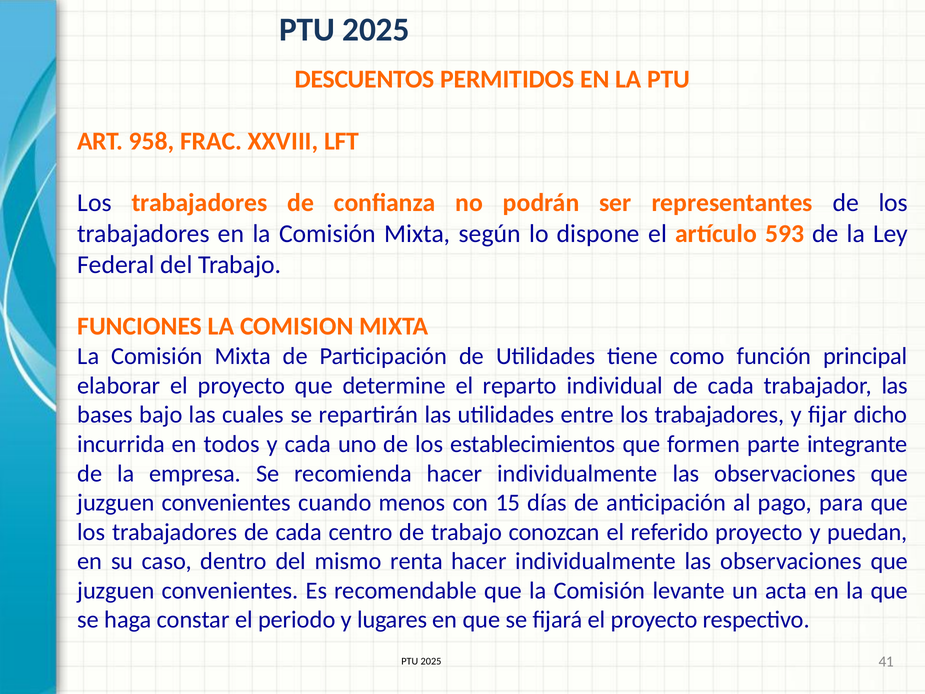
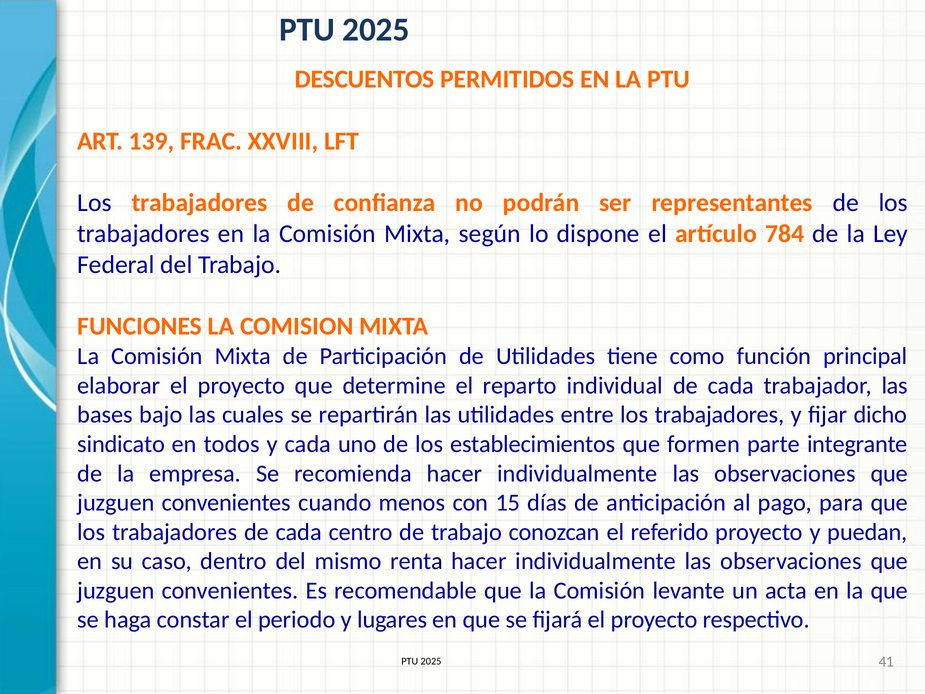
958: 958 -> 139
593: 593 -> 784
incurrida: incurrida -> sindicato
